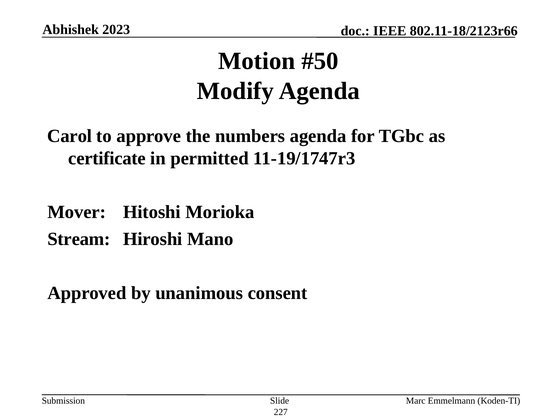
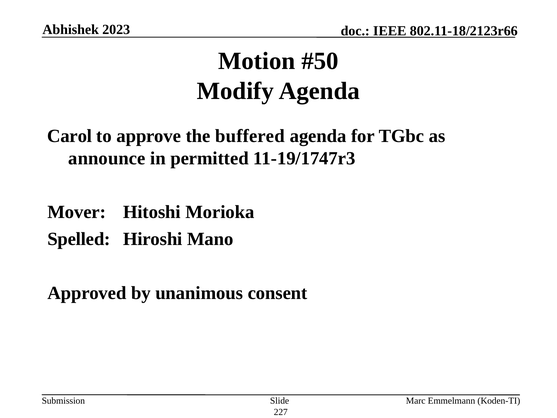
numbers: numbers -> buffered
certificate: certificate -> announce
Stream: Stream -> Spelled
